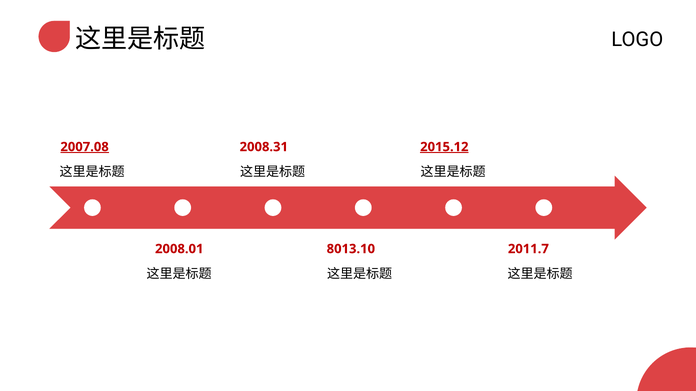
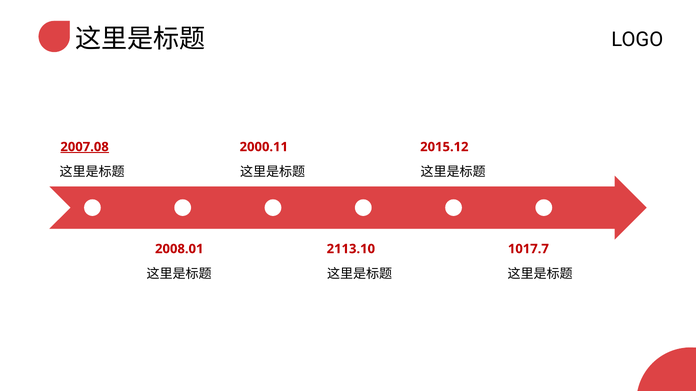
2008.31: 2008.31 -> 2000.11
2015.12 underline: present -> none
8013.10: 8013.10 -> 2113.10
2011.7: 2011.7 -> 1017.7
